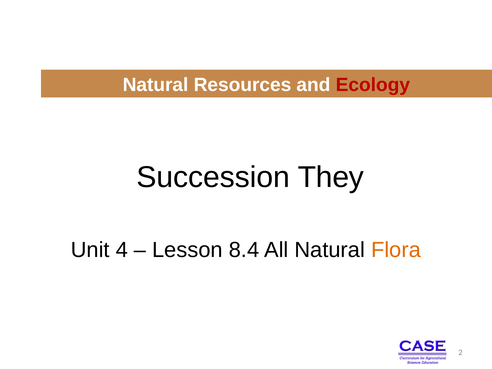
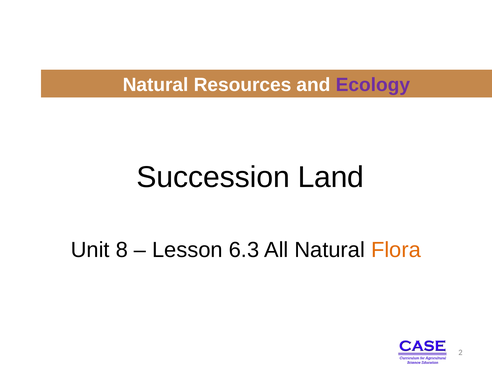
Ecology colour: red -> purple
They: They -> Land
4: 4 -> 8
8.4: 8.4 -> 6.3
